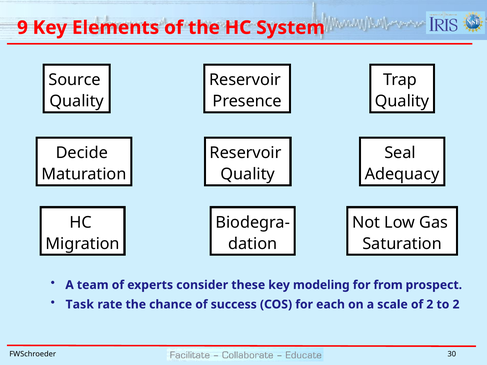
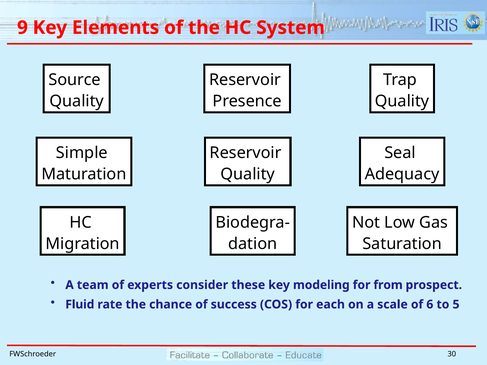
Decide: Decide -> Simple
Task: Task -> Fluid
of 2: 2 -> 6
to 2: 2 -> 5
